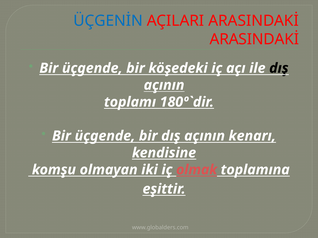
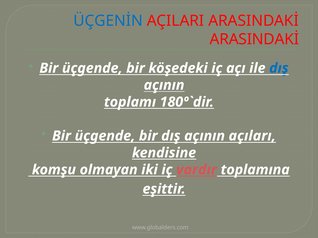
dış at (279, 68) colour: black -> blue
kenarı: kenarı -> açıları
olmak: olmak -> vardır
